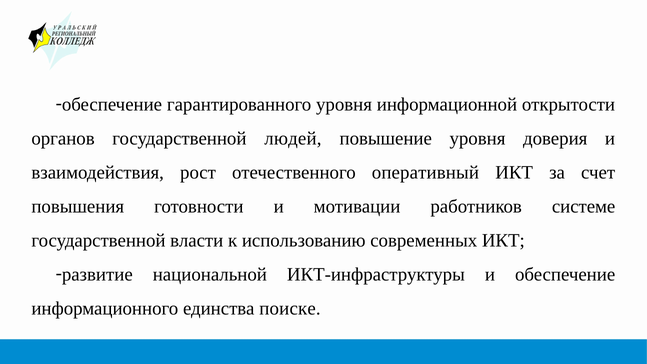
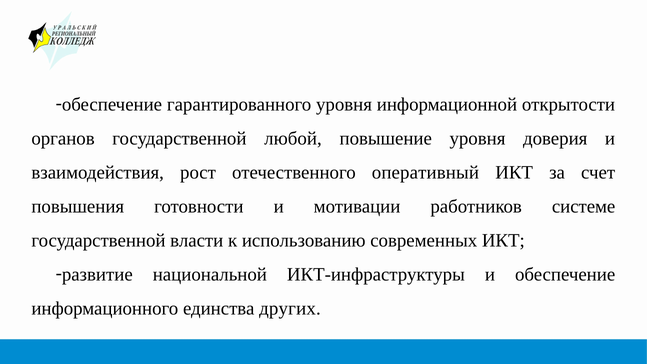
людей: людей -> любой
поиске: поиске -> других
